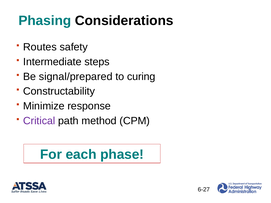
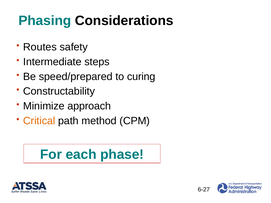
signal/prepared: signal/prepared -> speed/prepared
response: response -> approach
Critical colour: purple -> orange
